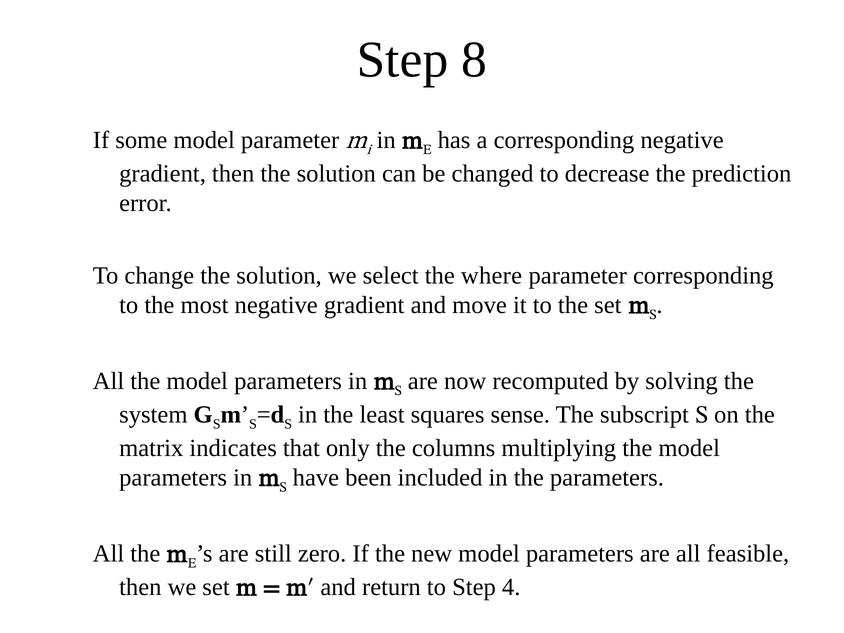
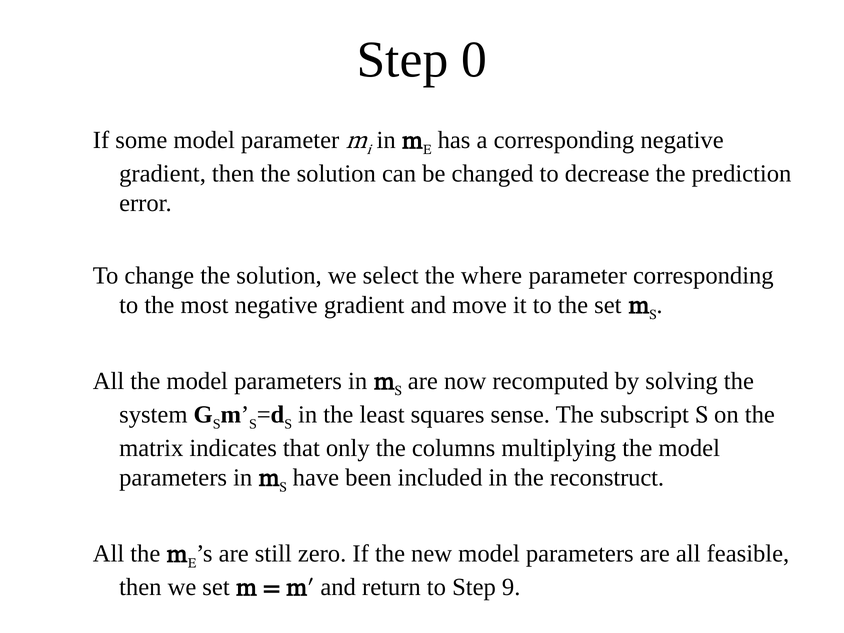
8: 8 -> 0
the parameters: parameters -> reconstruct
4: 4 -> 9
